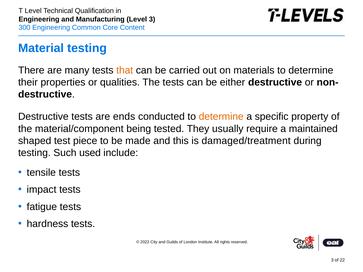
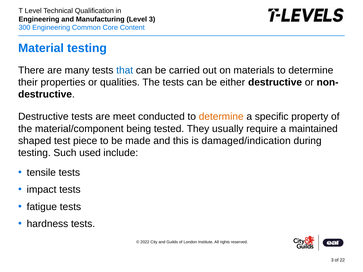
that colour: orange -> blue
ends: ends -> meet
damaged/treatment: damaged/treatment -> damaged/indication
